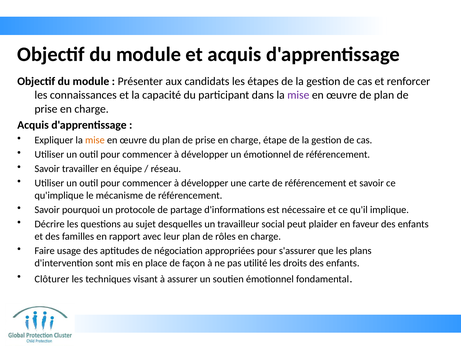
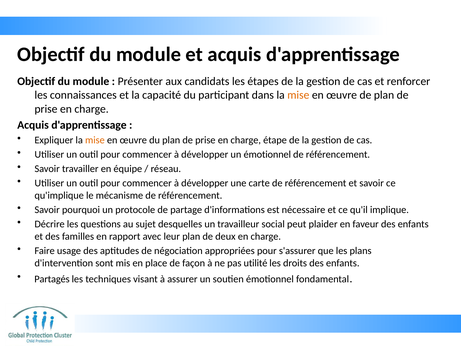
mise at (298, 95) colour: purple -> orange
rôles: rôles -> deux
Clôturer: Clôturer -> Partagés
